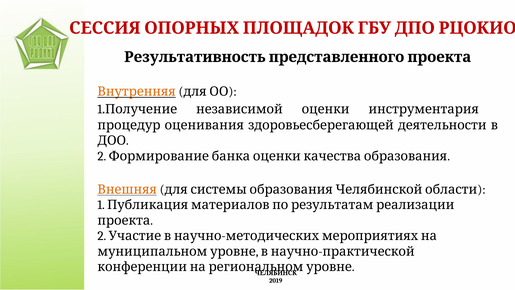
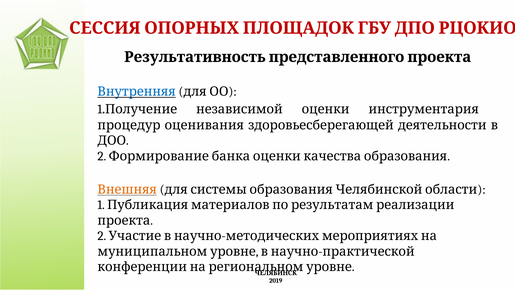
Внутренняя colour: orange -> blue
